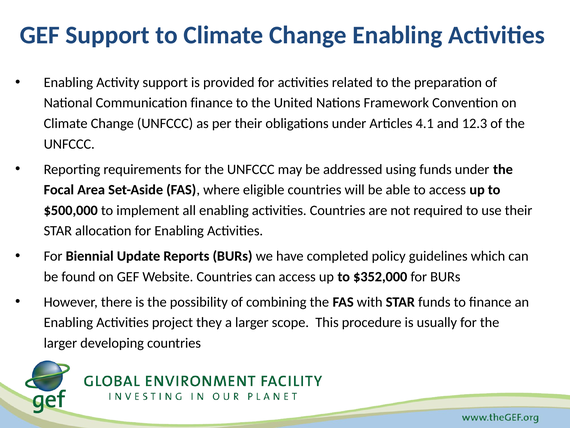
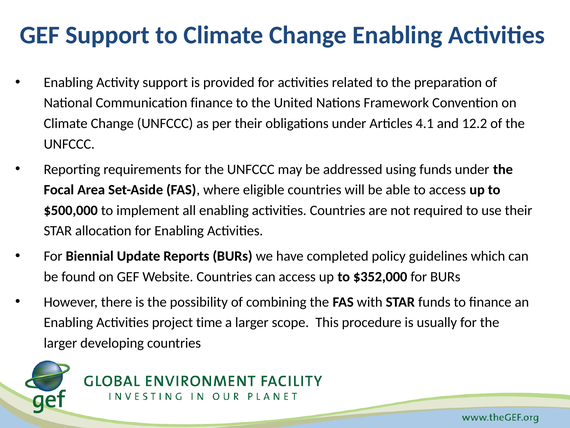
12.3: 12.3 -> 12.2
they: they -> time
